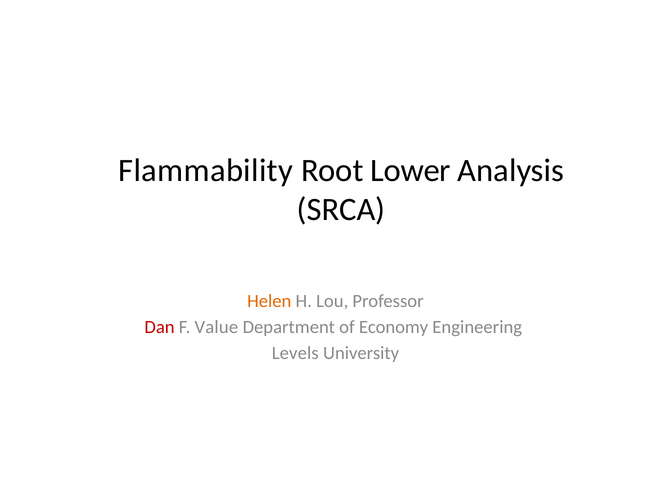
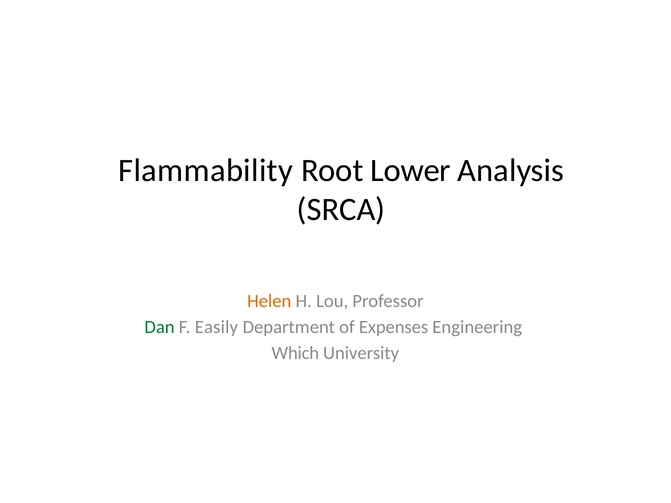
Dan colour: red -> green
Value: Value -> Easily
Economy: Economy -> Expenses
Levels: Levels -> Which
